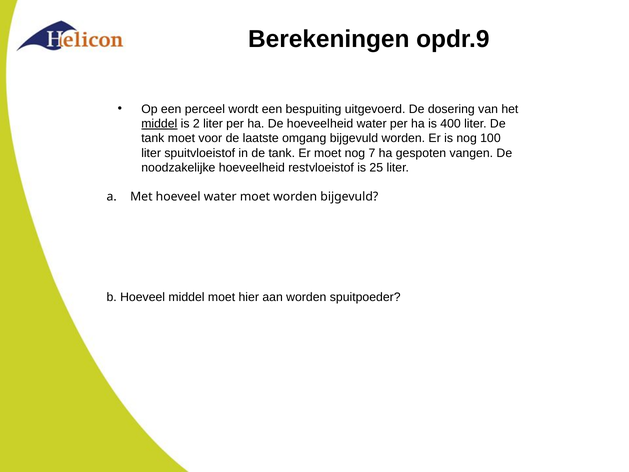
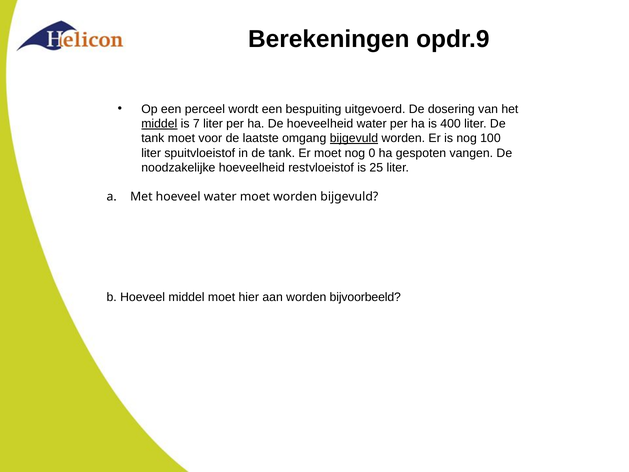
2: 2 -> 7
bijgevuld at (354, 138) underline: none -> present
7: 7 -> 0
spuitpoeder: spuitpoeder -> bijvoorbeeld
